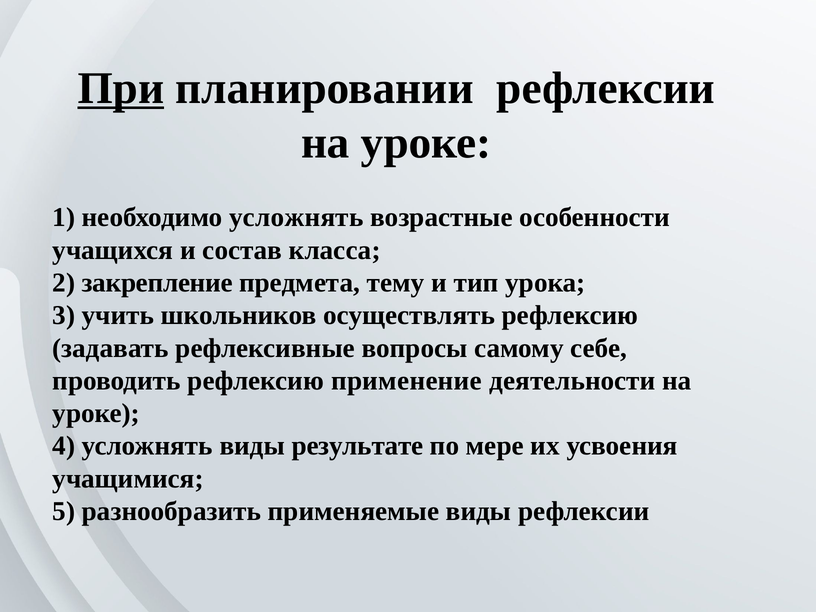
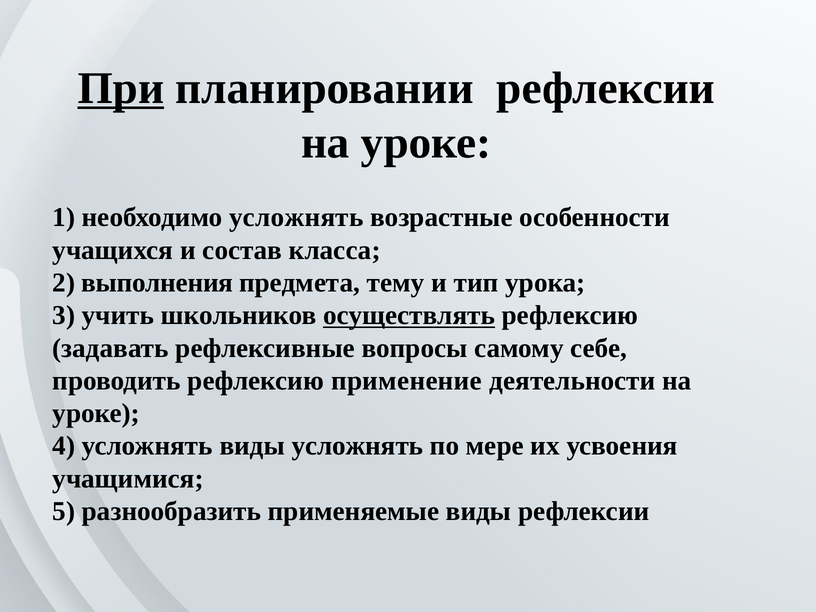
закрепление: закрепление -> выполнения
осуществлять underline: none -> present
виды результате: результате -> усложнять
